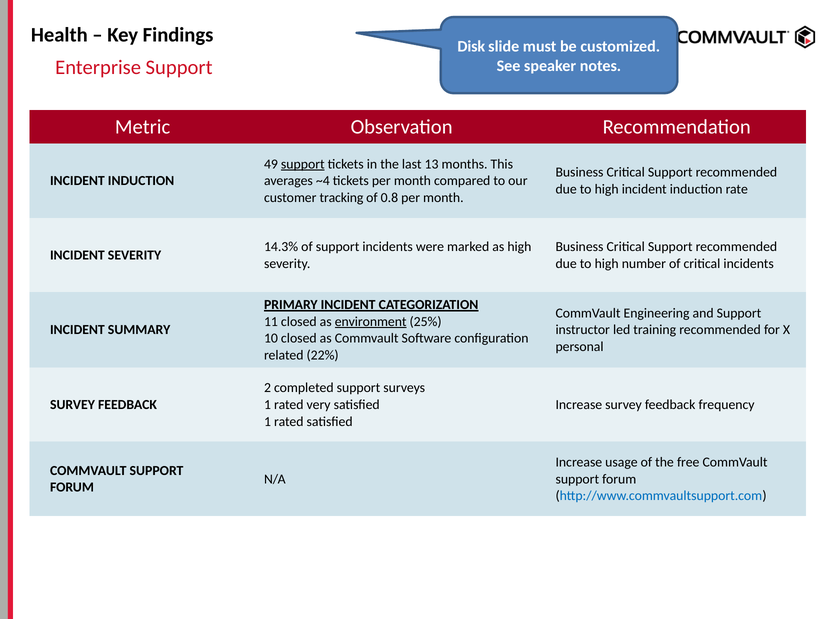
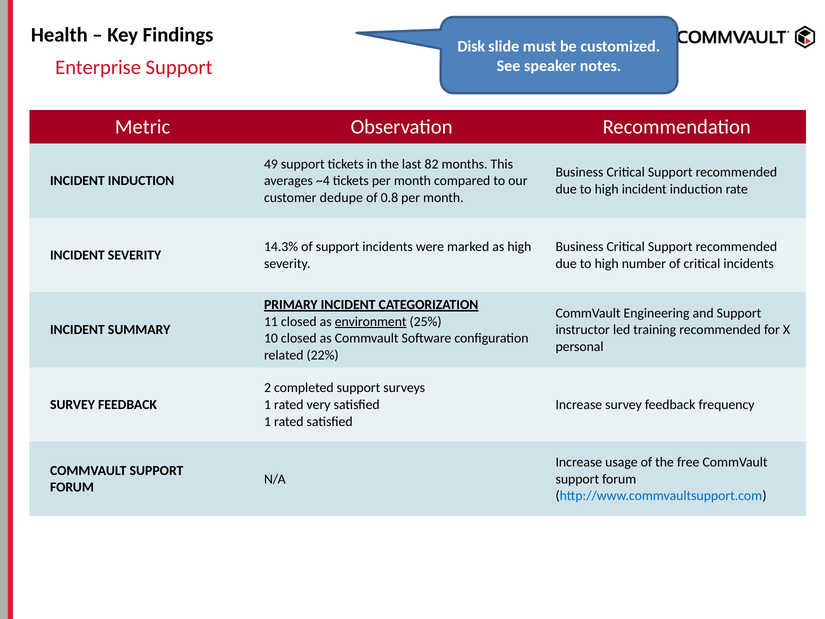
support at (303, 164) underline: present -> none
13: 13 -> 82
tracking: tracking -> dedupe
